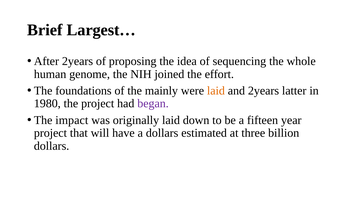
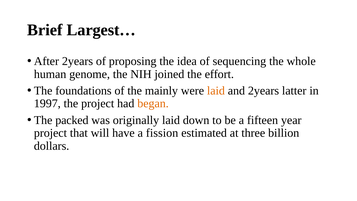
1980: 1980 -> 1997
began colour: purple -> orange
impact: impact -> packed
a dollars: dollars -> fission
